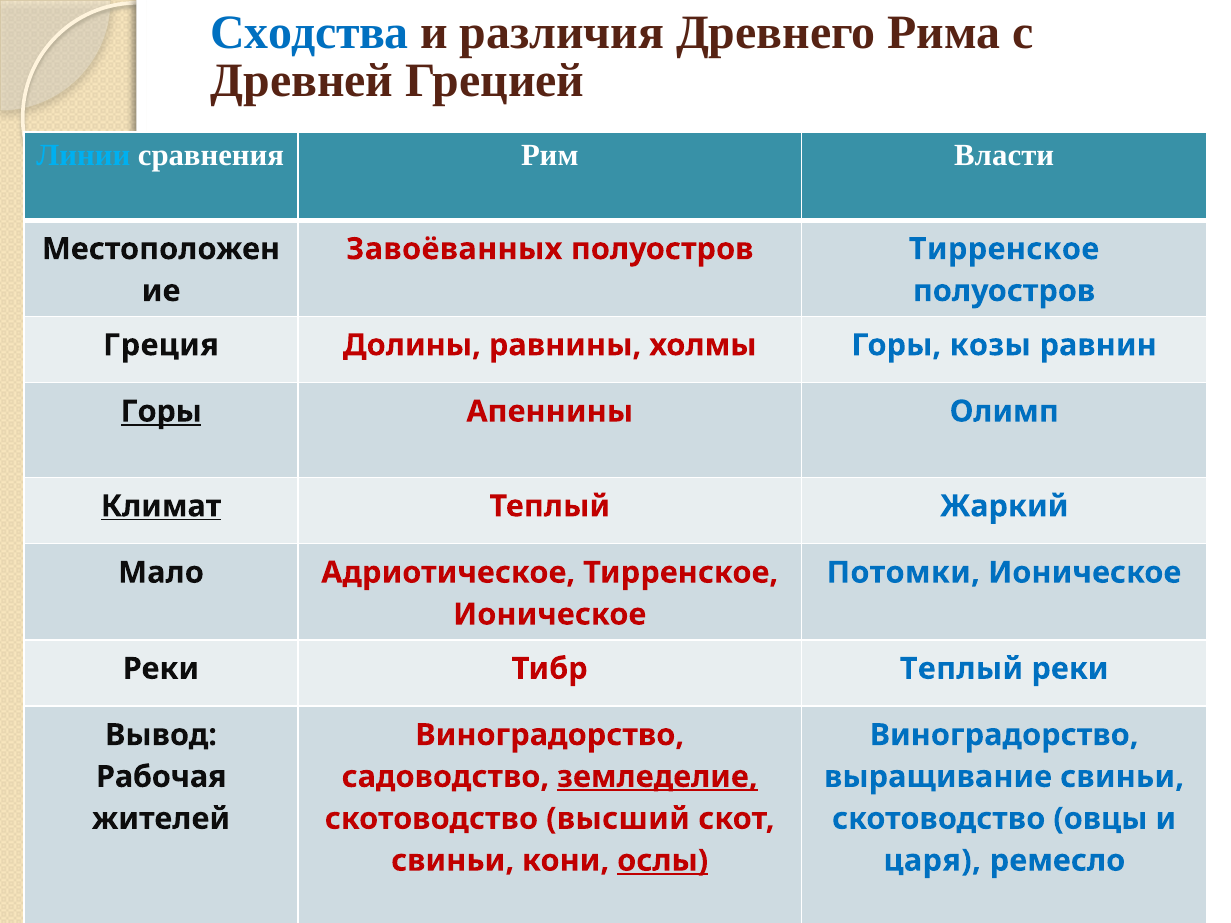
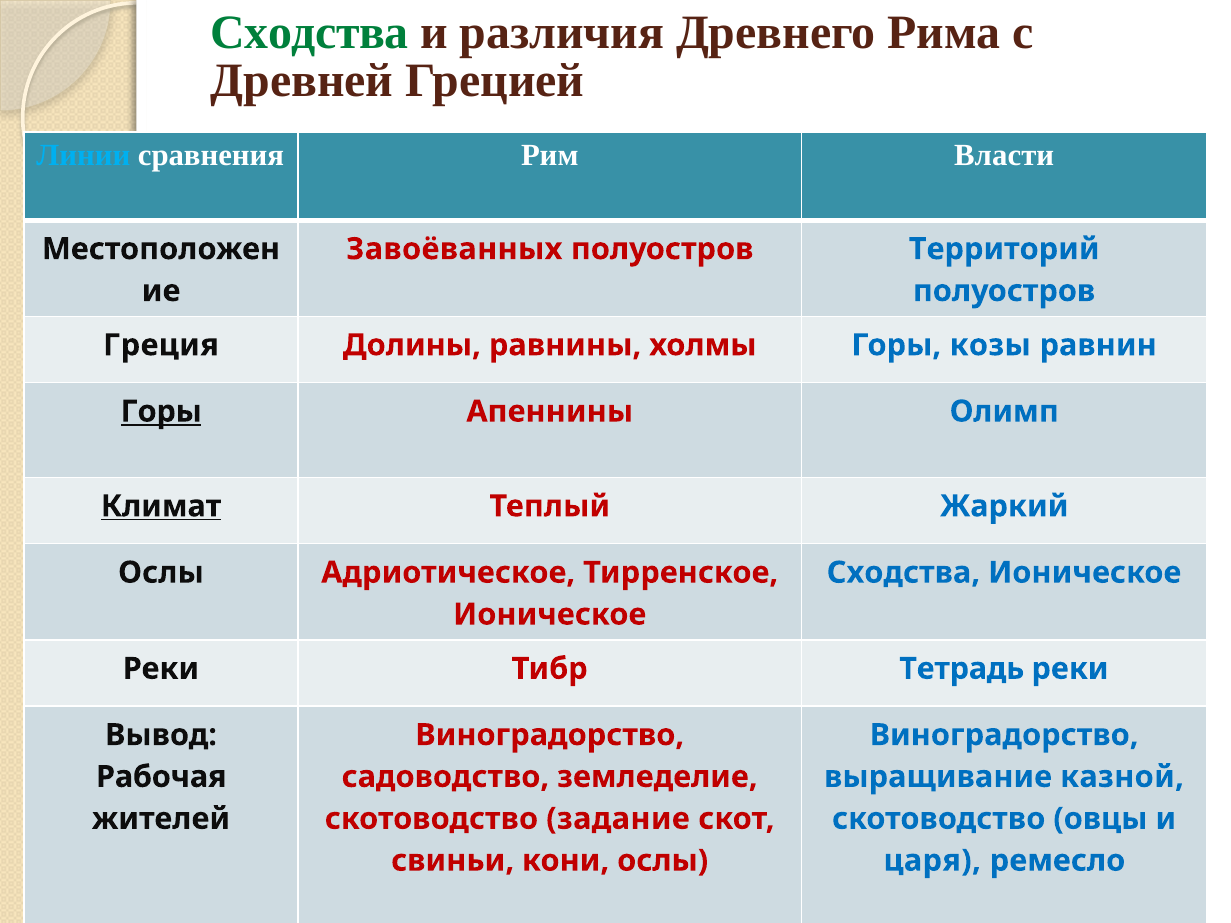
Сходства at (310, 33) colour: blue -> green
полуостров Тирренское: Тирренское -> Территорий
Мало at (161, 573): Мало -> Ослы
Потомки at (903, 573): Потомки -> Сходства
Тибр Теплый: Теплый -> Тетрадь
земледелие underline: present -> none
выращивание свиньи: свиньи -> казной
высший: высший -> задание
ослы at (663, 861) underline: present -> none
